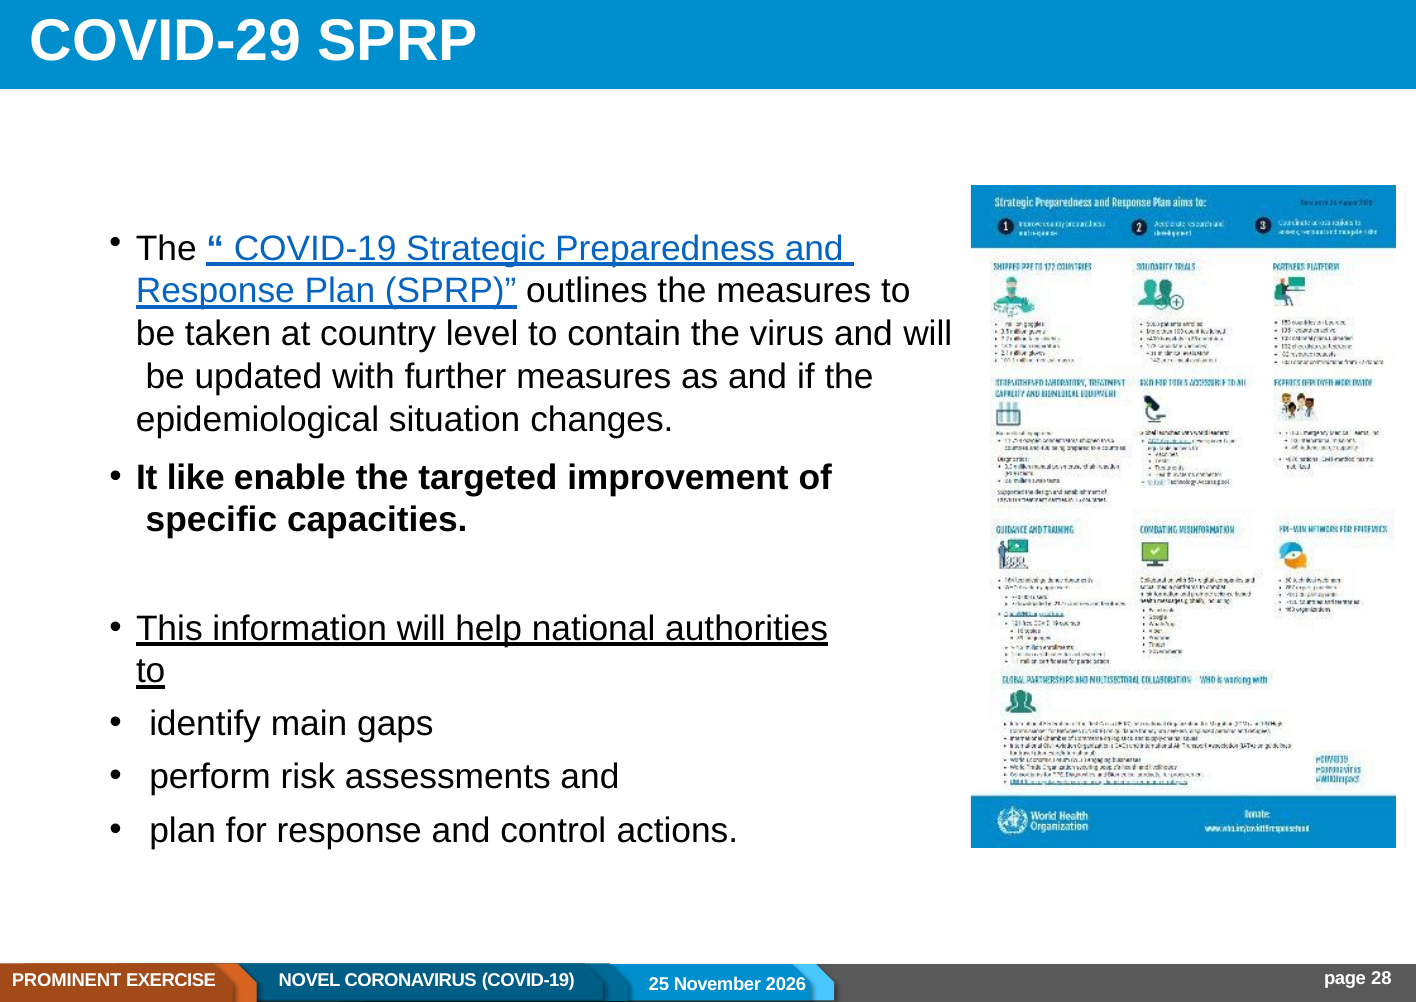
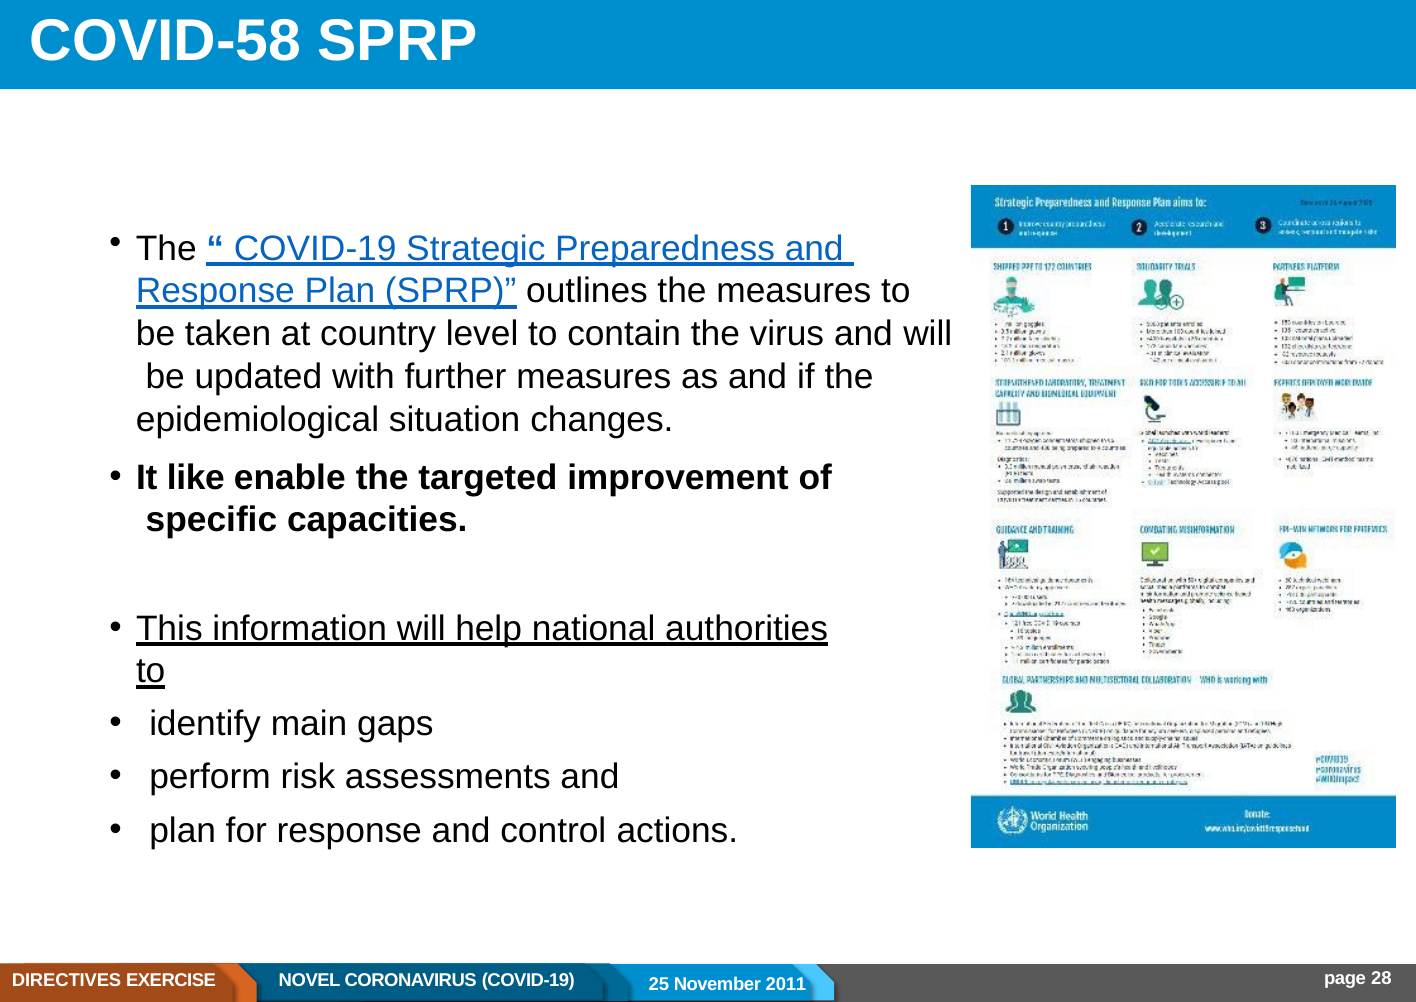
COVID-29: COVID-29 -> COVID-58
PROMINENT: PROMINENT -> DIRECTIVES
2026: 2026 -> 2011
